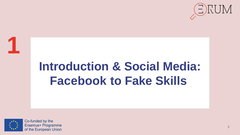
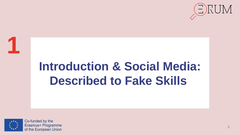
Facebook: Facebook -> Described
